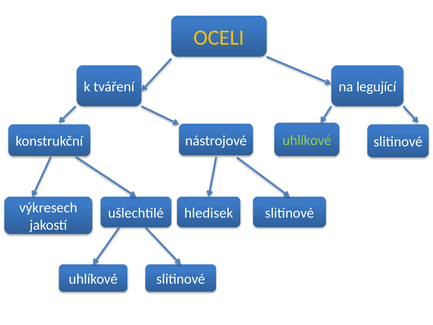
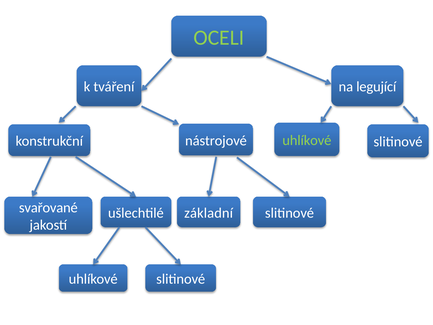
OCELI colour: yellow -> light green
výkresech: výkresech -> svařované
hledisek: hledisek -> základní
